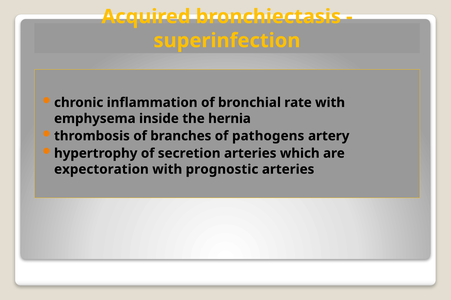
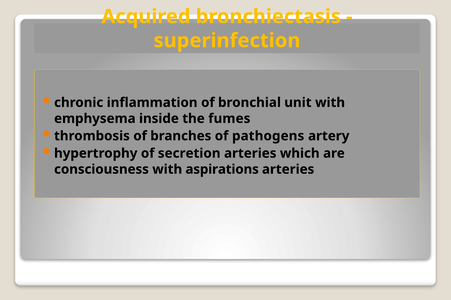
rate: rate -> unit
hernia: hernia -> fumes
expectoration: expectoration -> consciousness
prognostic: prognostic -> aspirations
